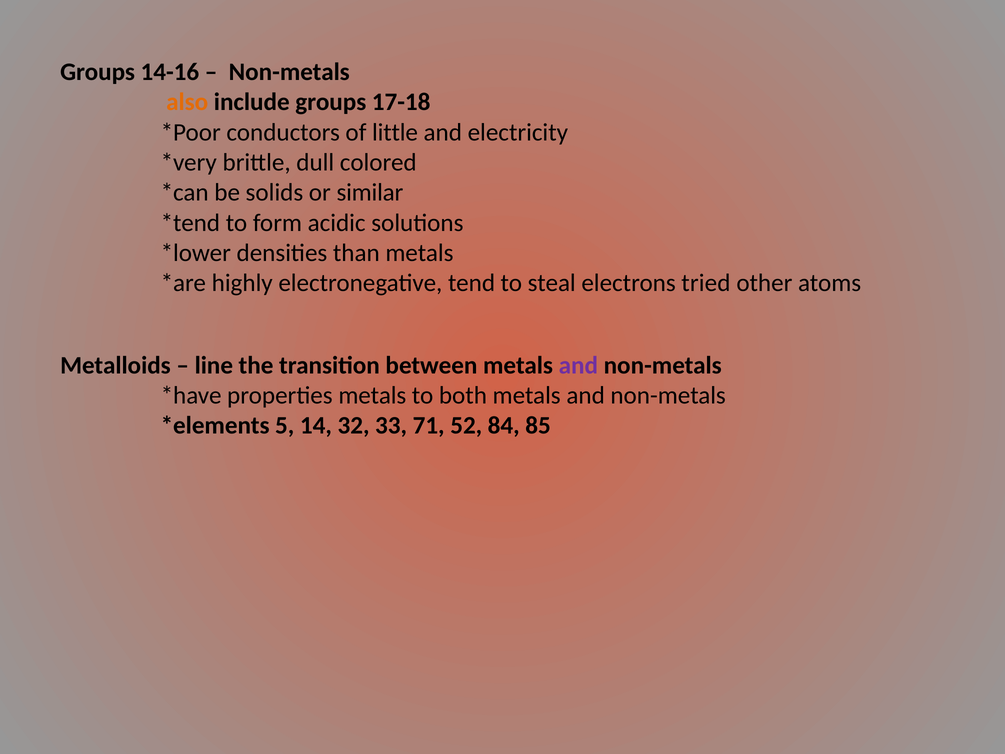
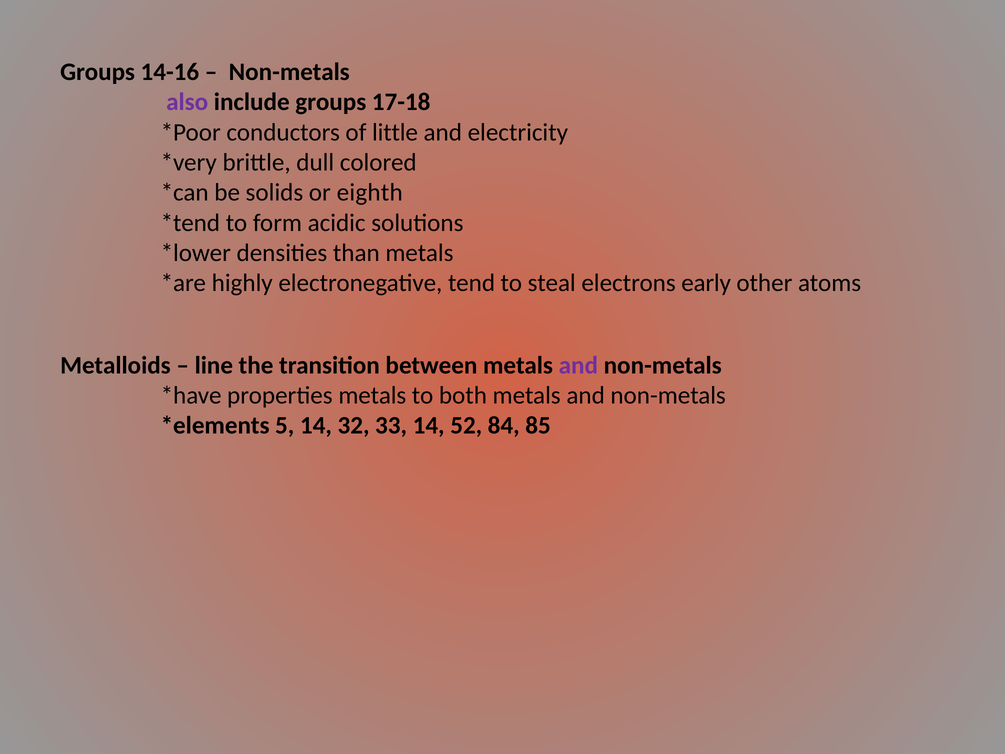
also colour: orange -> purple
similar: similar -> eighth
tried: tried -> early
33 71: 71 -> 14
